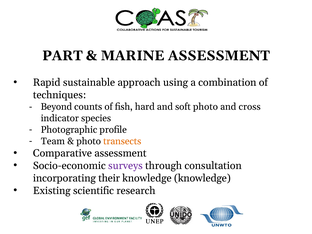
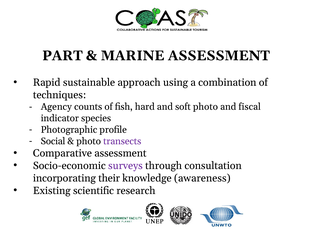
Beyond: Beyond -> Agency
cross: cross -> fiscal
Team: Team -> Social
transects colour: orange -> purple
knowledge knowledge: knowledge -> awareness
